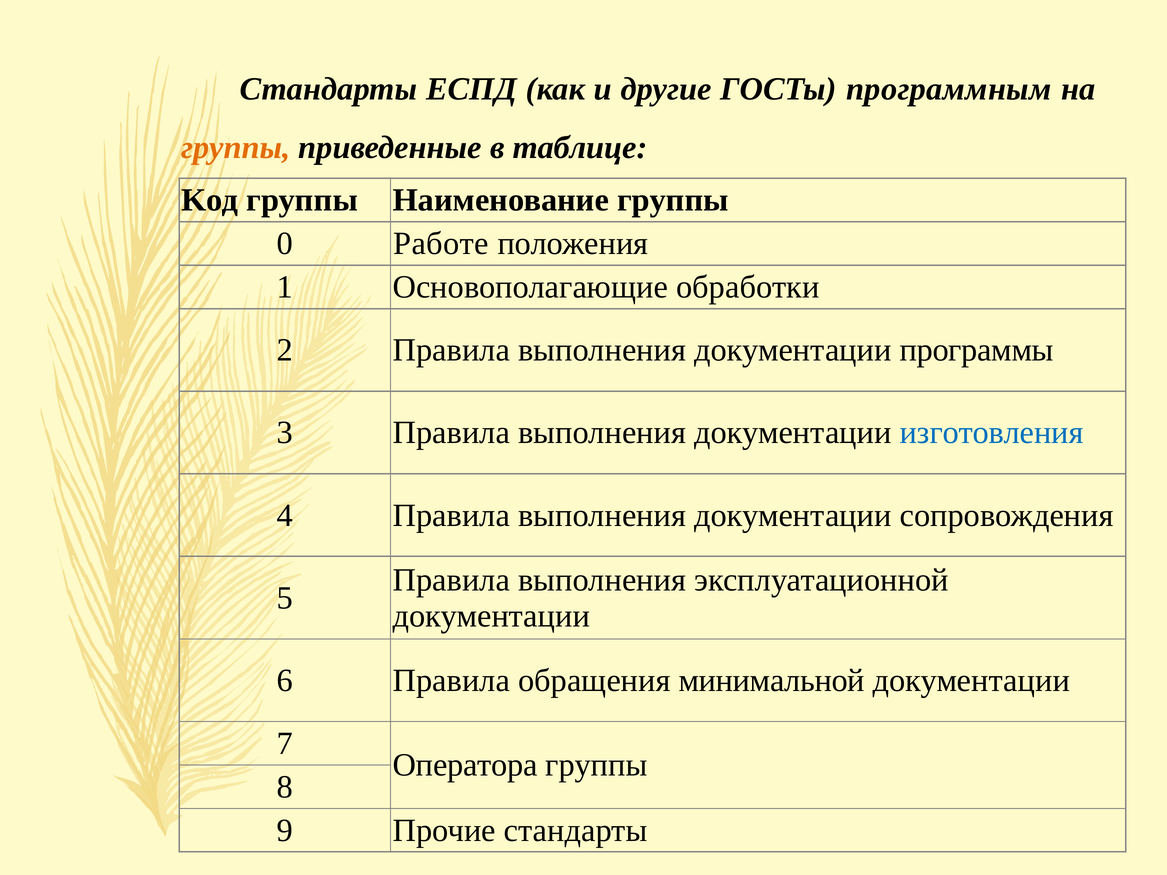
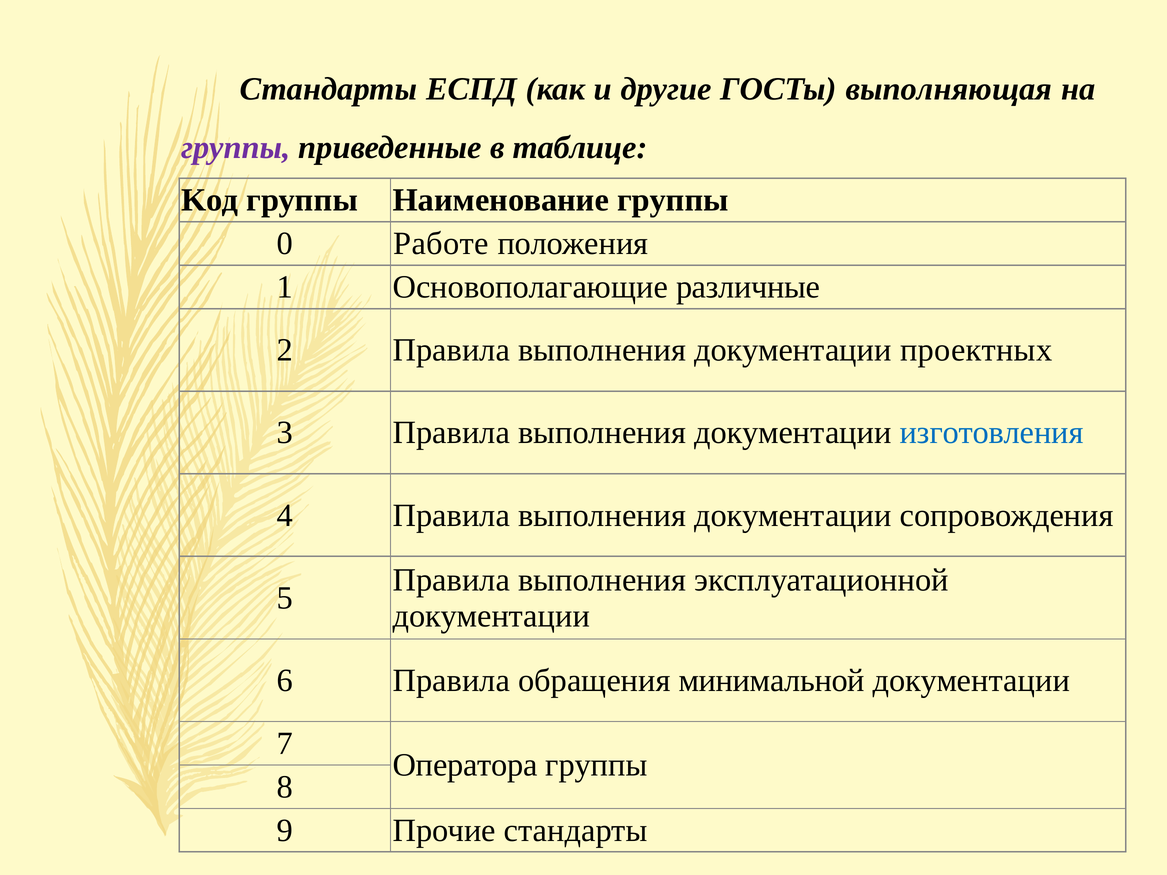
программным: программным -> выполняющая
группы at (236, 148) colour: orange -> purple
обработки: обработки -> различные
программы: программы -> проектных
